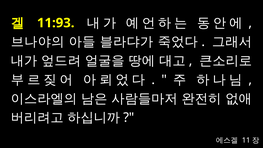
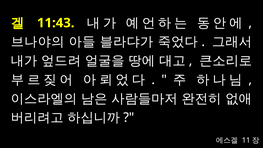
11:93: 11:93 -> 11:43
